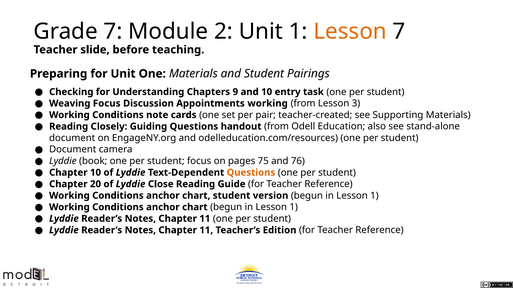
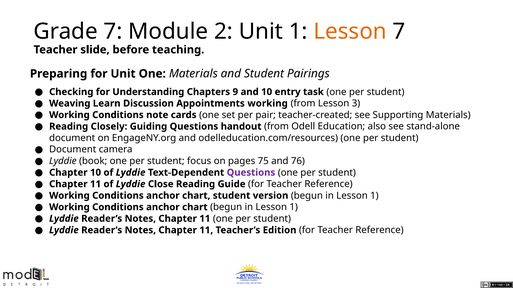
Weaving Focus: Focus -> Learn
Questions at (251, 173) colour: orange -> purple
20 at (96, 184): 20 -> 11
